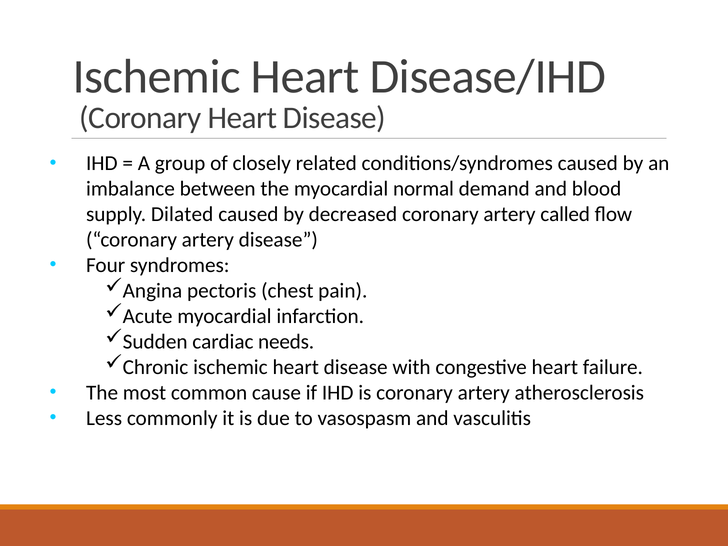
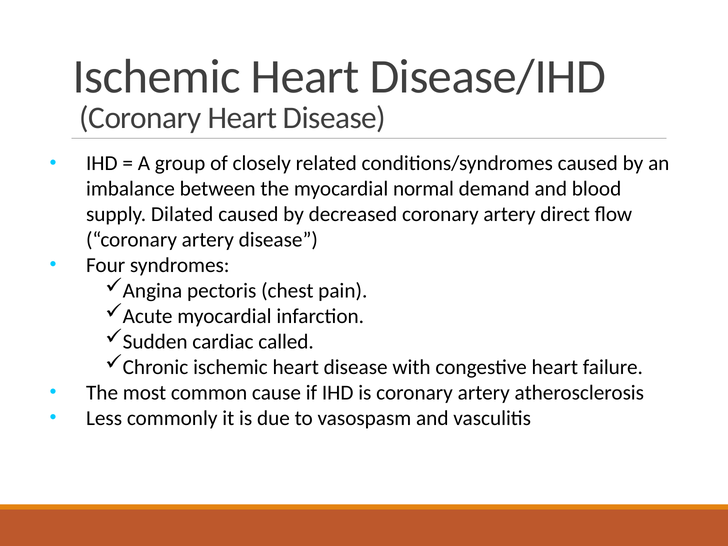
called: called -> direct
needs: needs -> called
